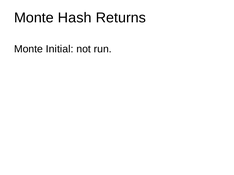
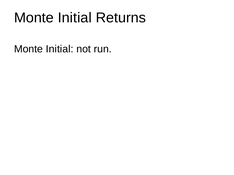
Hash at (75, 18): Hash -> Initial
